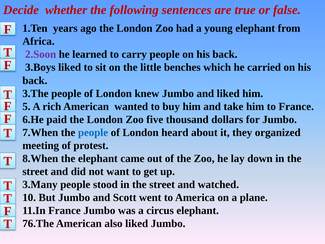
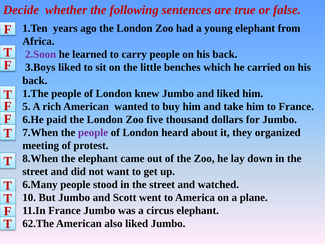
3.The: 3.The -> 1.The
people at (93, 132) colour: blue -> purple
3.Many: 3.Many -> 6.Many
76.The: 76.The -> 62.The
